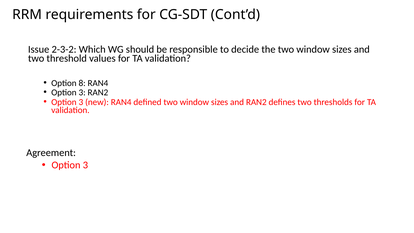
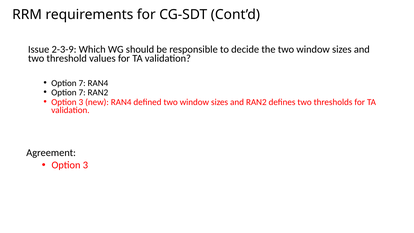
2-3-2: 2-3-2 -> 2-3-9
8 at (82, 83): 8 -> 7
3 at (82, 93): 3 -> 7
